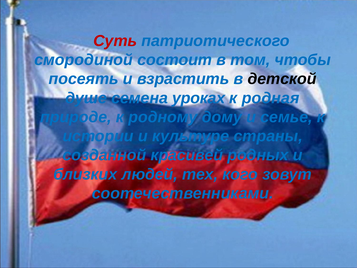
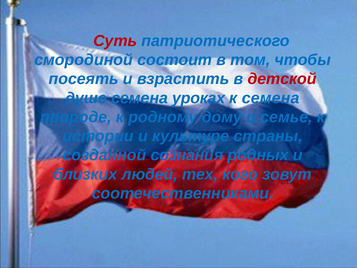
детской colour: black -> red
к родная: родная -> семена
красивей: красивей -> сознания
